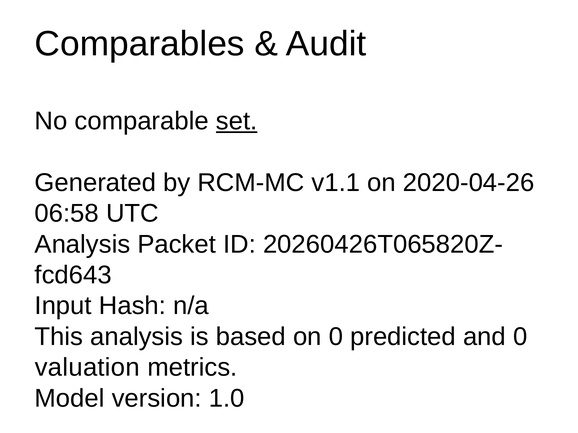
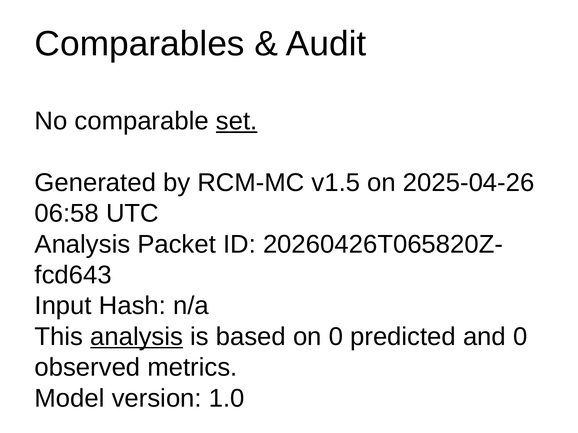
v1.1: v1.1 -> v1.5
2020-04-26: 2020-04-26 -> 2025-04-26
analysis at (137, 337) underline: none -> present
valuation: valuation -> observed
